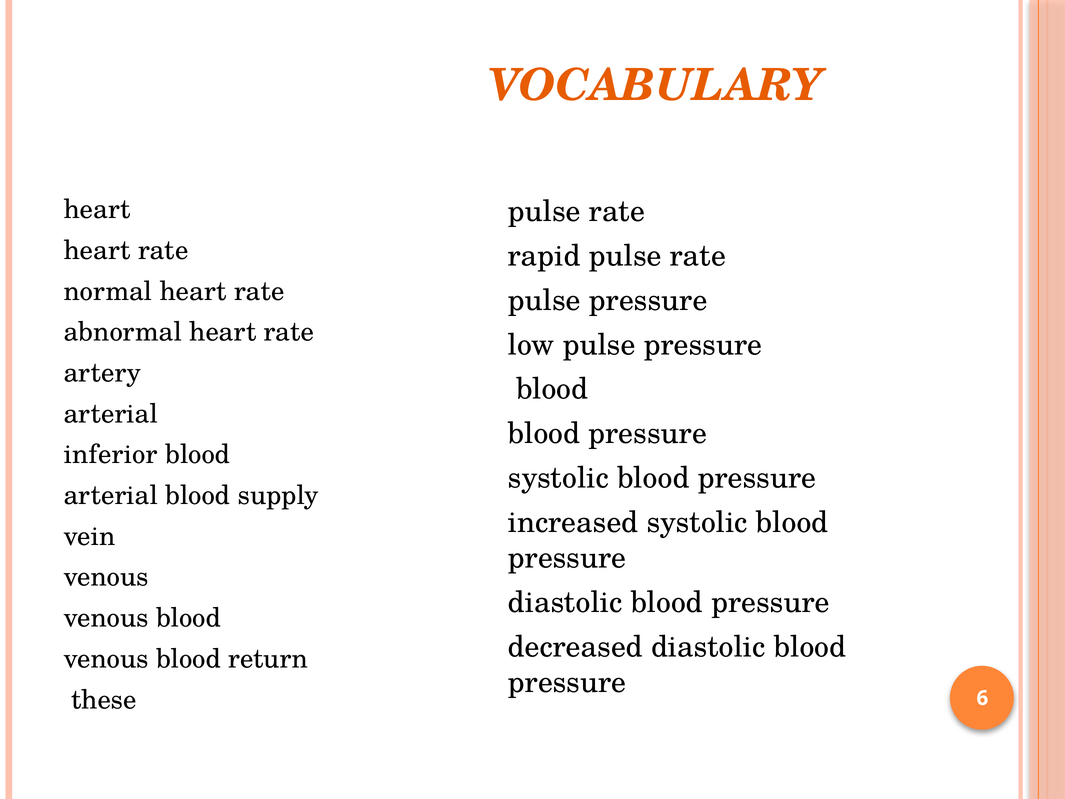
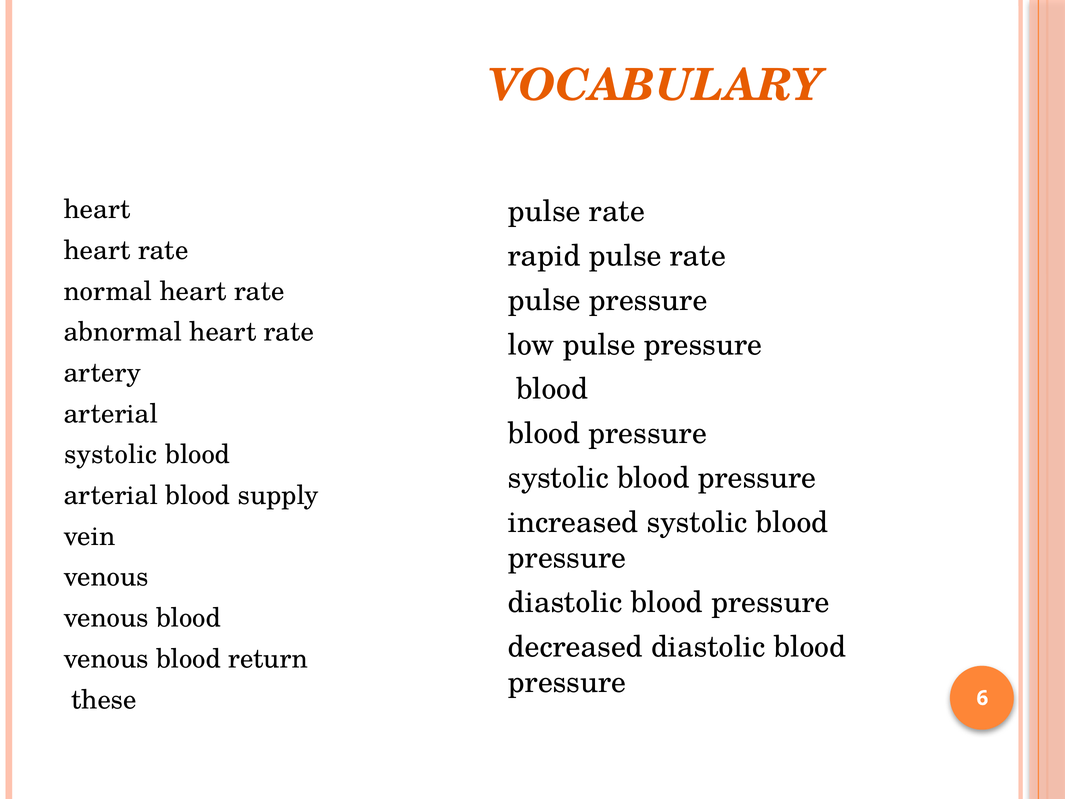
inferior at (111, 454): inferior -> systolic
